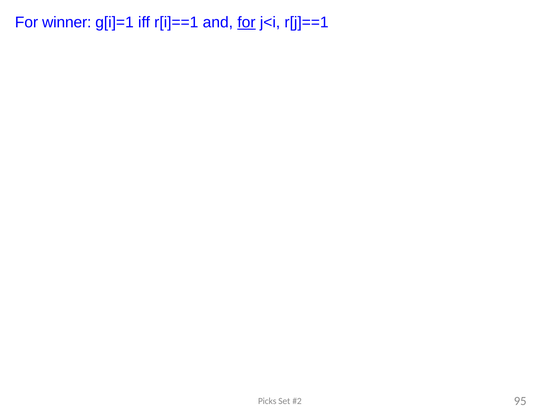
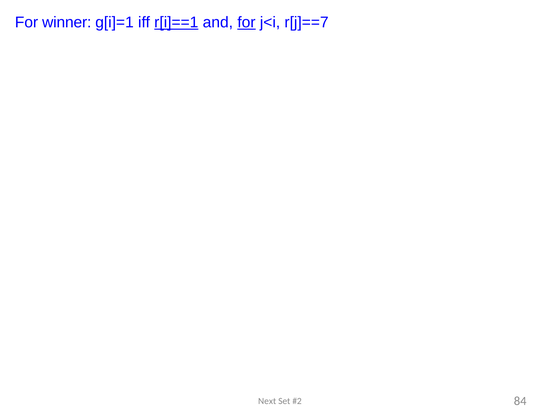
r[i]==1 underline: none -> present
r[j]==1: r[j]==1 -> r[j]==7
Picks: Picks -> Next
95: 95 -> 84
